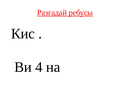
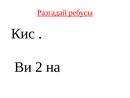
4: 4 -> 2
